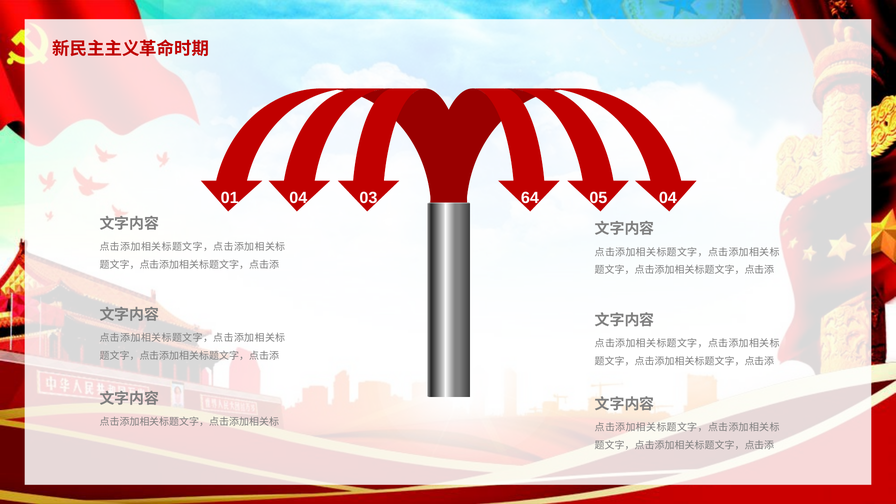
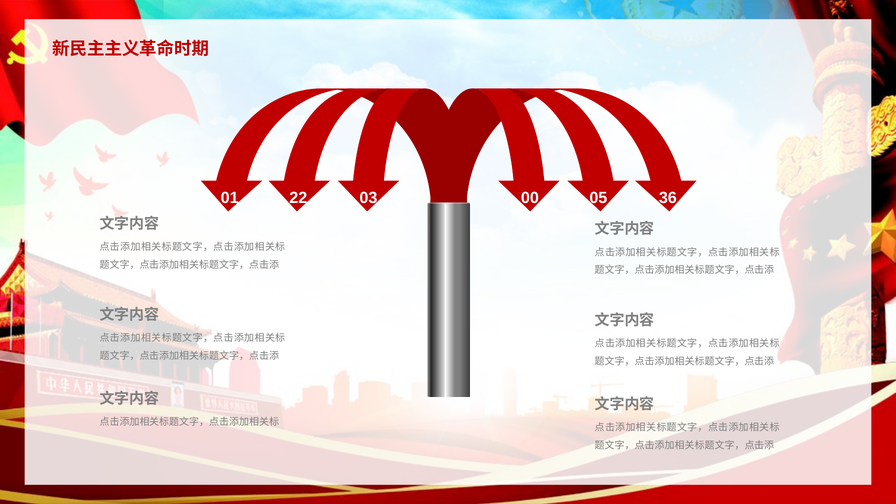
01 04: 04 -> 22
64: 64 -> 00
05 04: 04 -> 36
